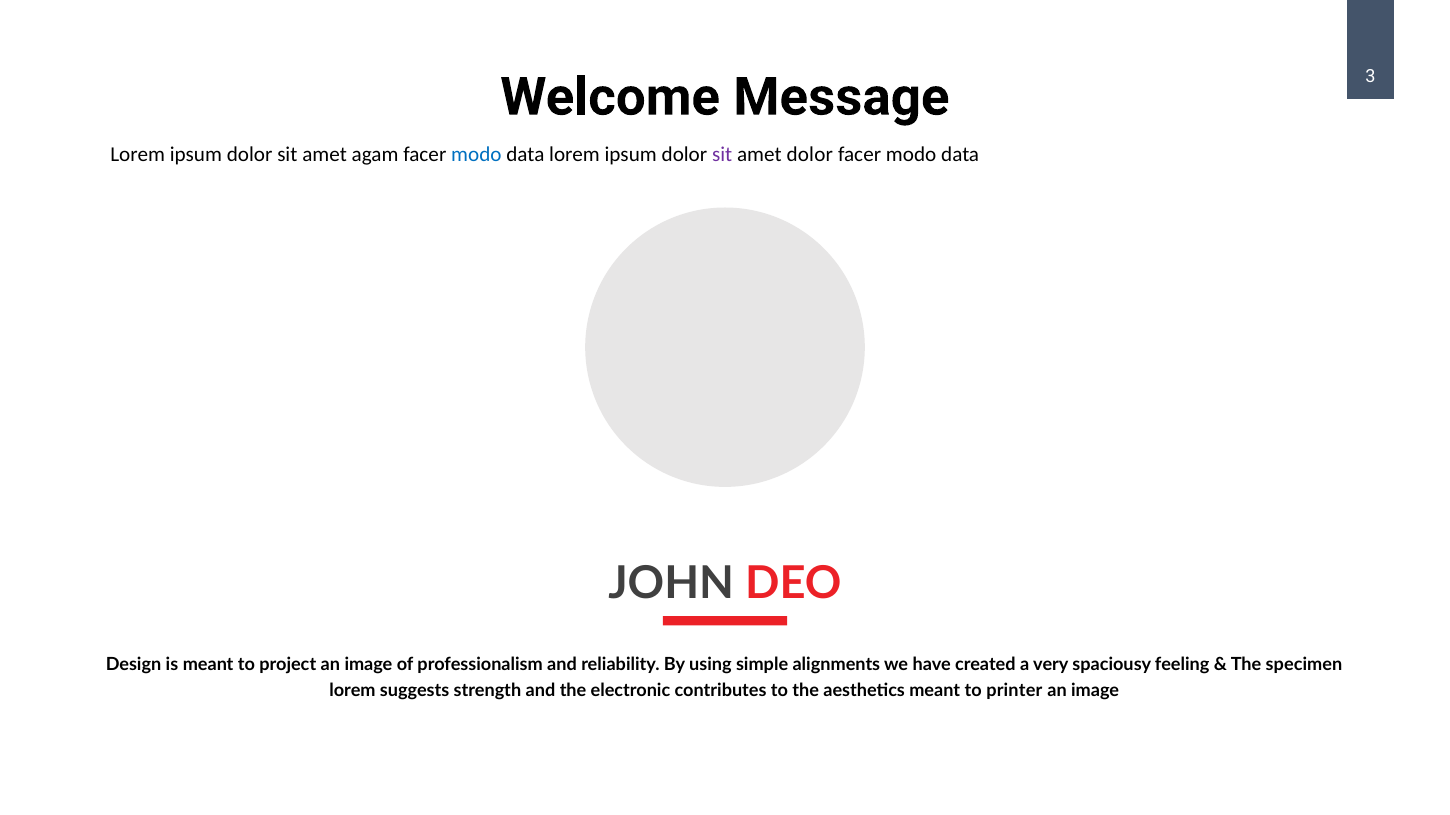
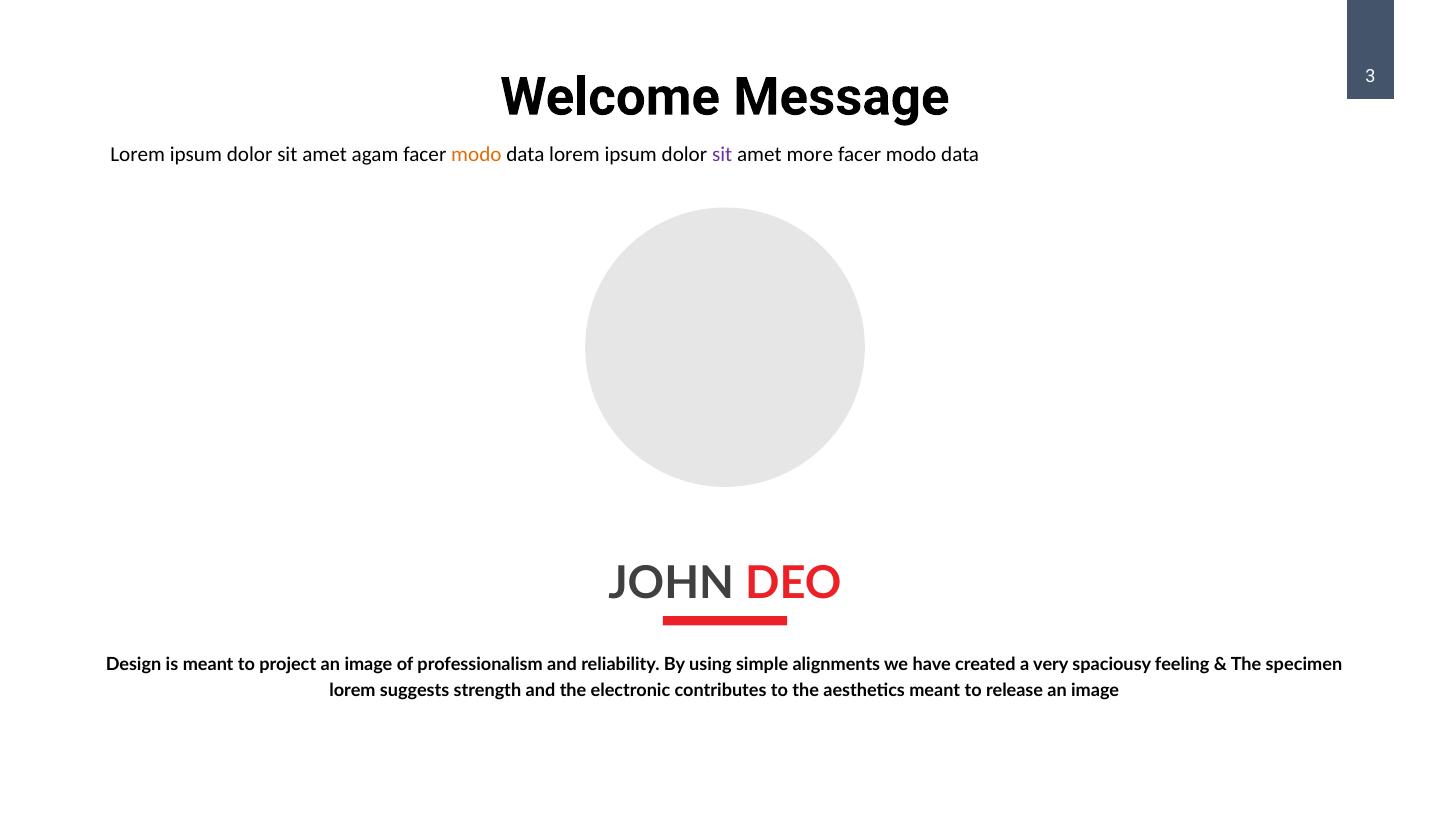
modo at (476, 155) colour: blue -> orange
amet dolor: dolor -> more
printer: printer -> release
